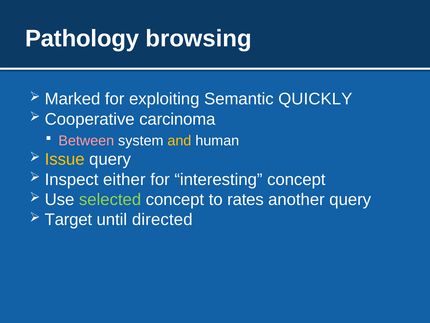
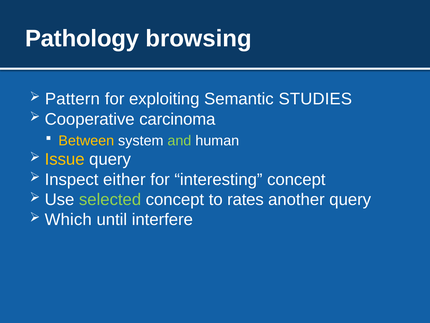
Marked: Marked -> Pattern
QUICKLY: QUICKLY -> STUDIES
Between colour: pink -> yellow
and colour: yellow -> light green
Target: Target -> Which
directed: directed -> interfere
